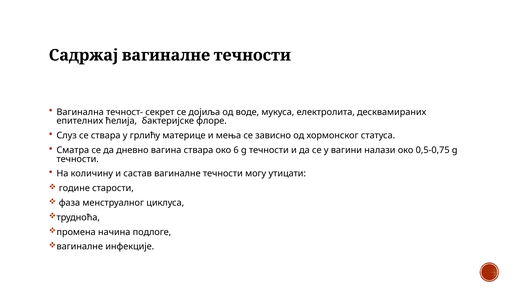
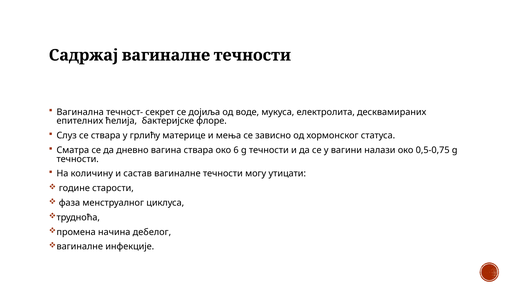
подлоге: подлоге -> дебелог
